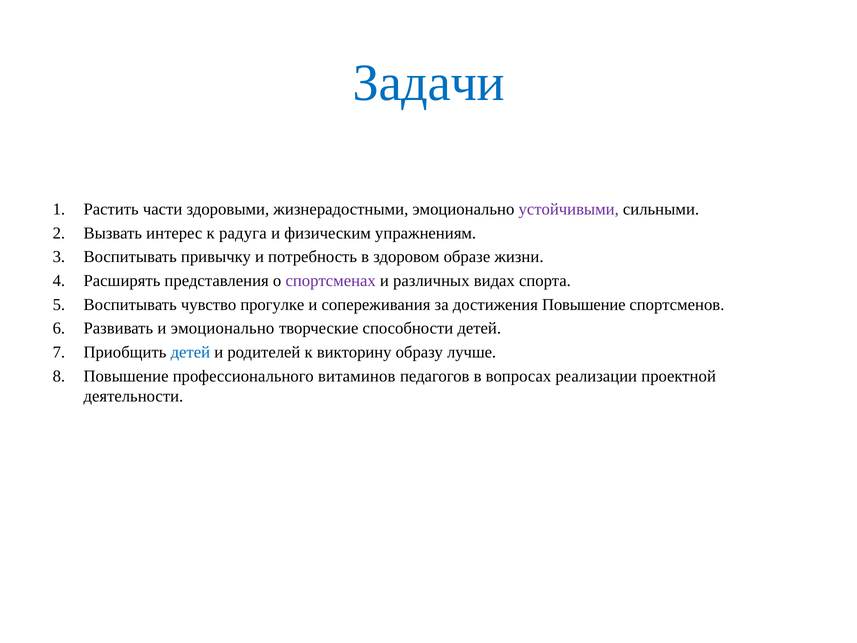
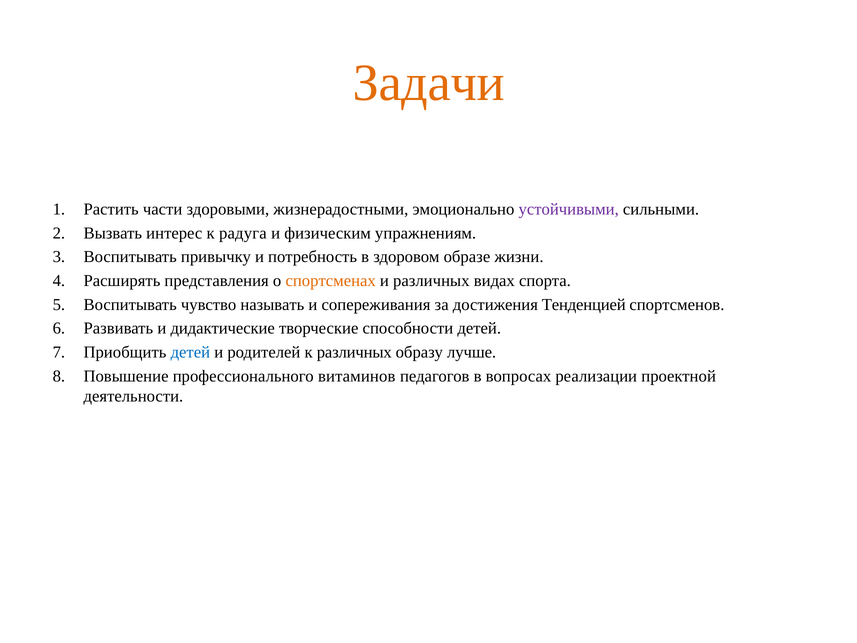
Задачи colour: blue -> orange
спортсменах colour: purple -> orange
прогулке: прогулке -> называть
достижения Повышение: Повышение -> Тенденцией
и эмоционально: эмоционально -> дидактические
к викторину: викторину -> различных
